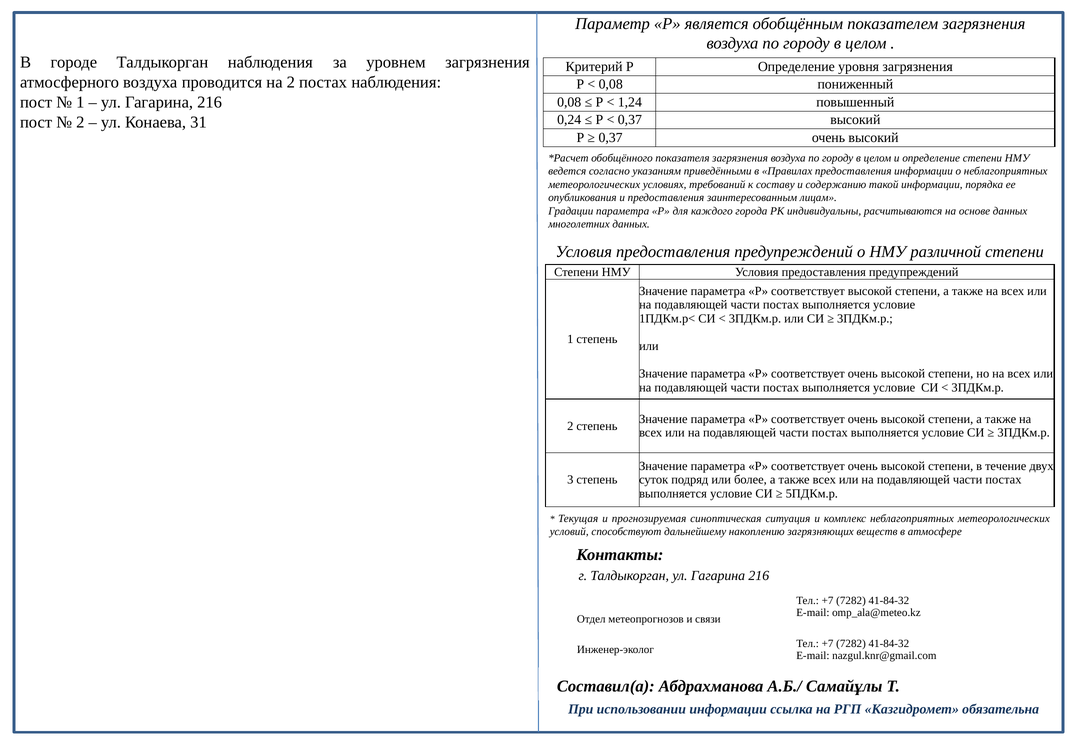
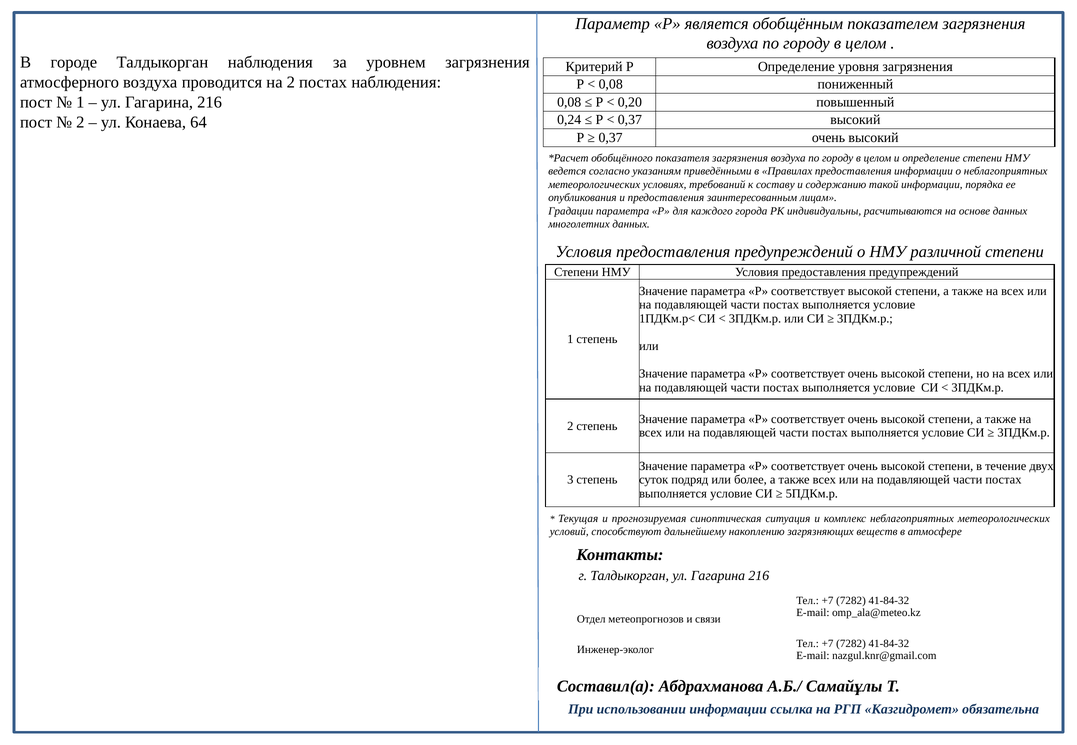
1,24: 1,24 -> 0,20
31: 31 -> 64
